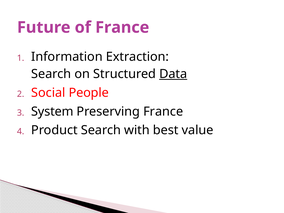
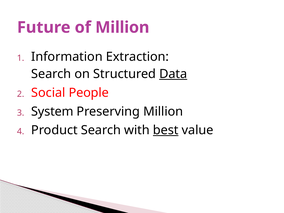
of France: France -> Million
Preserving France: France -> Million
best underline: none -> present
